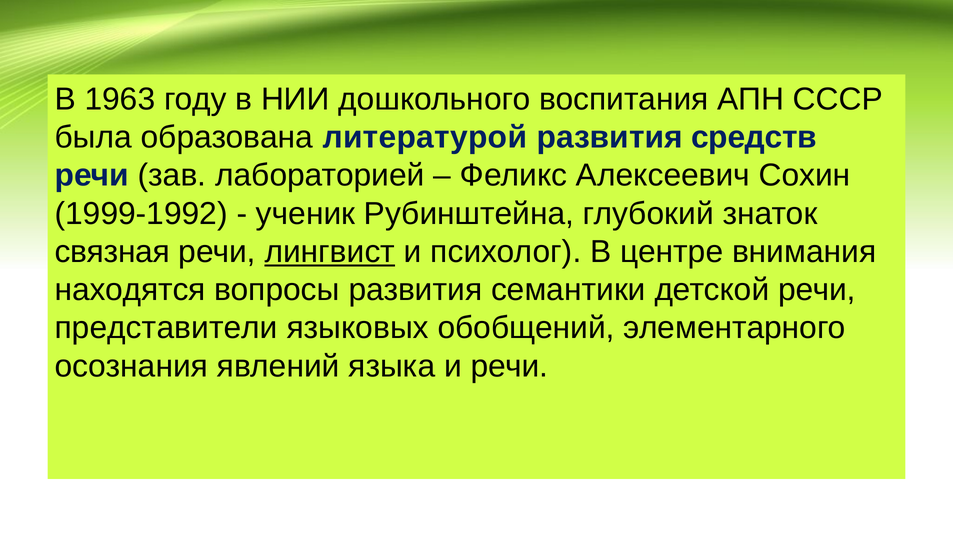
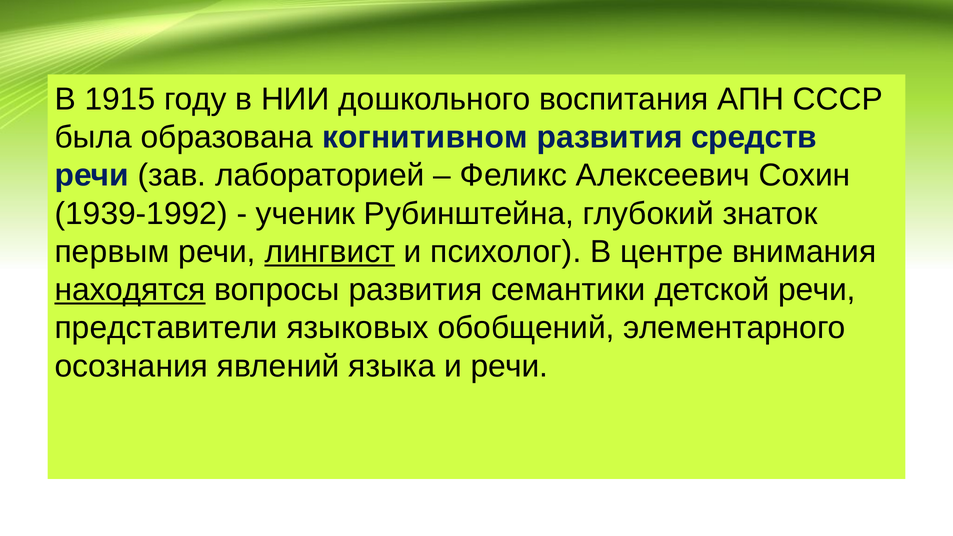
1963: 1963 -> 1915
литературой: литературой -> когнитивном
1999-1992: 1999-1992 -> 1939-1992
связная: связная -> первым
находятся underline: none -> present
